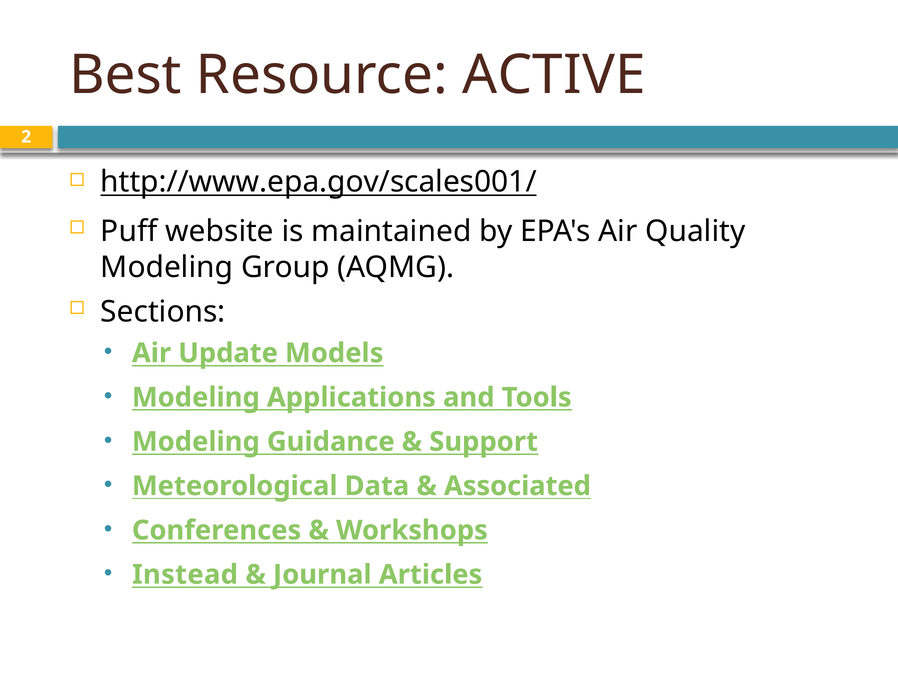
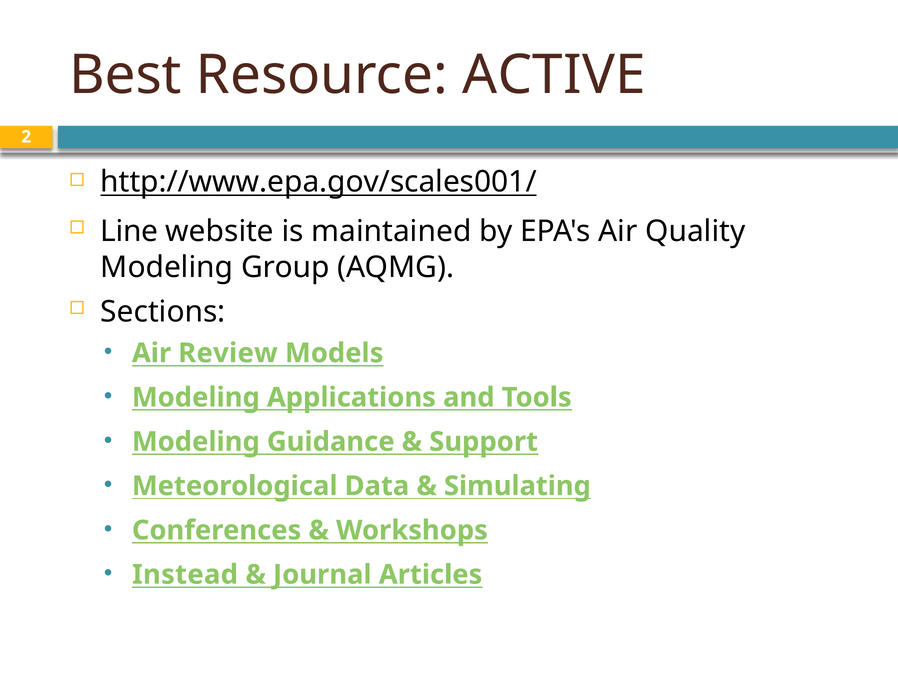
Puff: Puff -> Line
Update: Update -> Review
Associated: Associated -> Simulating
